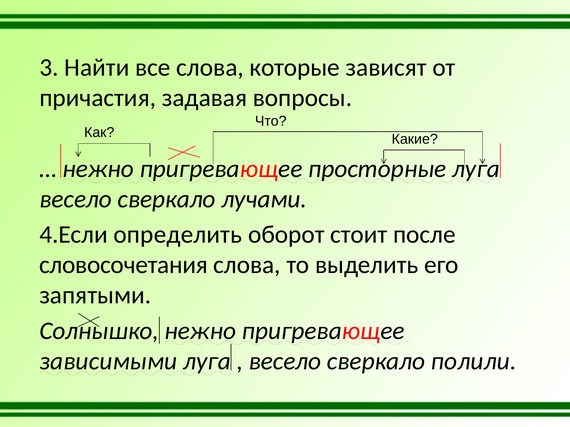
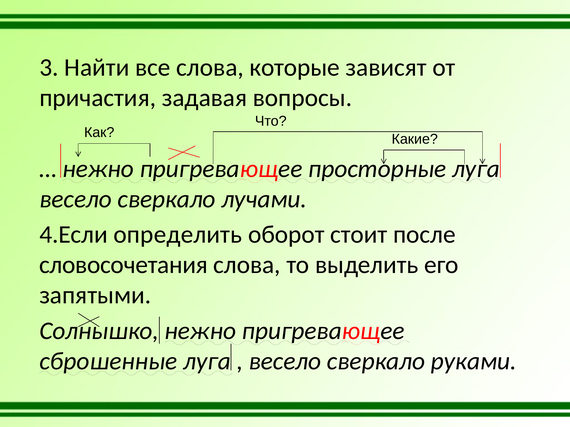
зависимыми: зависимыми -> сброшенные
полили: полили -> руками
